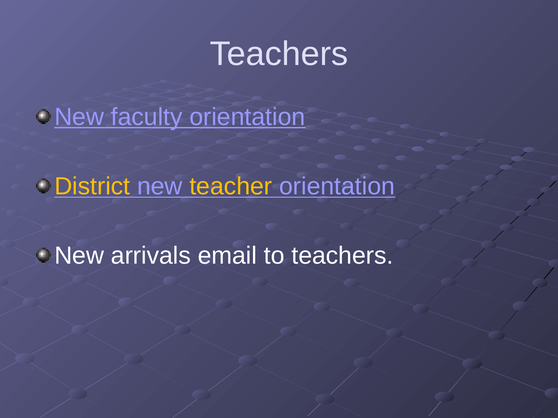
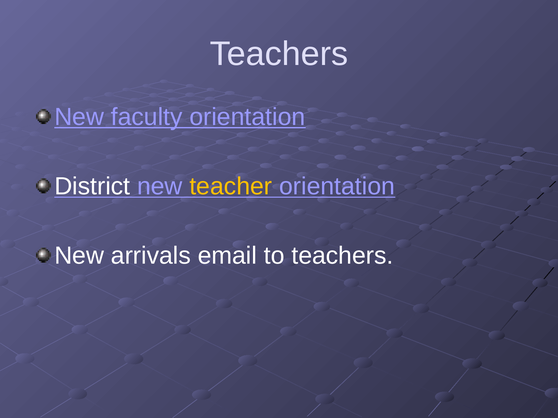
District colour: yellow -> white
